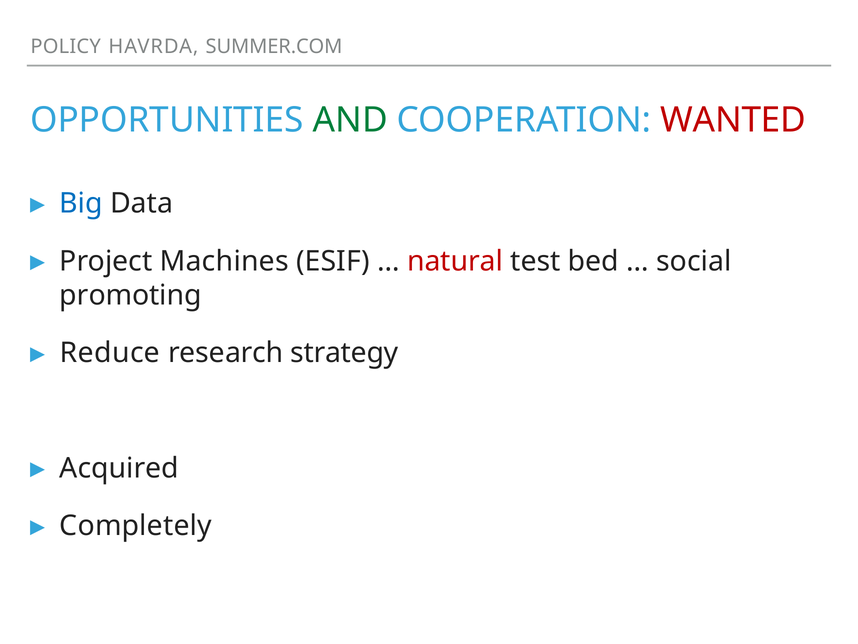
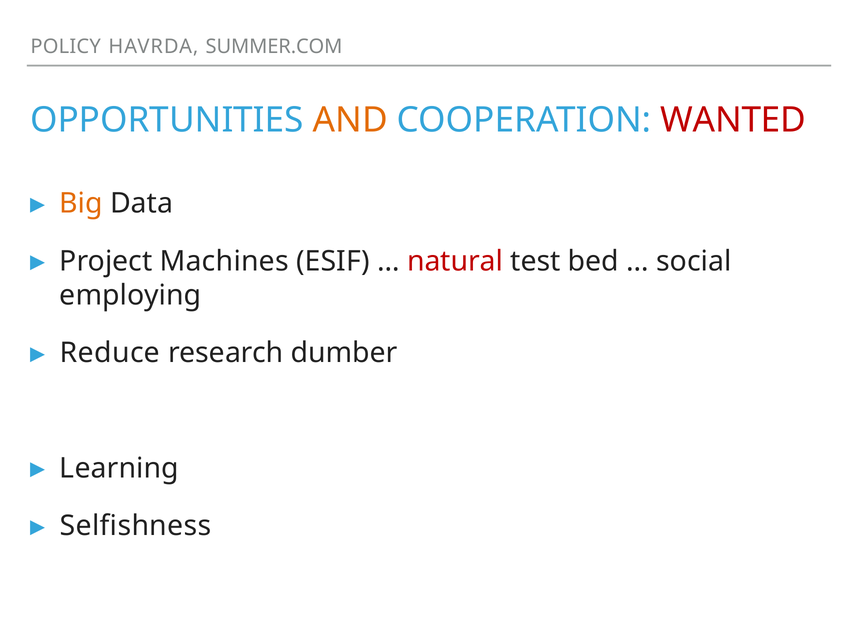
AND colour: green -> orange
Big colour: blue -> orange
promoting: promoting -> employing
strategy: strategy -> dumber
Acquired: Acquired -> Learning
Completely: Completely -> Selfishness
